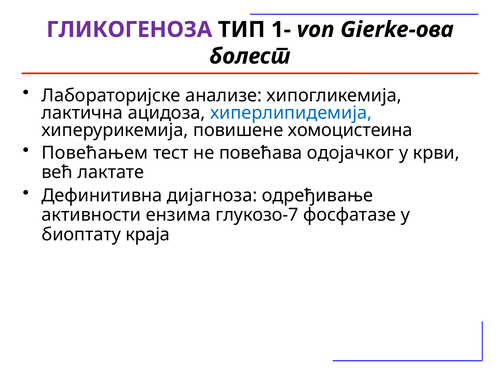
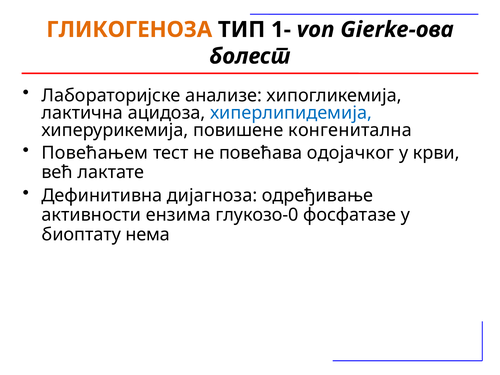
ГЛИКОГЕНОЗА colour: purple -> orange
хомоцистеина: хомоцистеина -> конгенитална
глукозо-7: глукозо-7 -> глукозо-0
краја: краја -> нема
